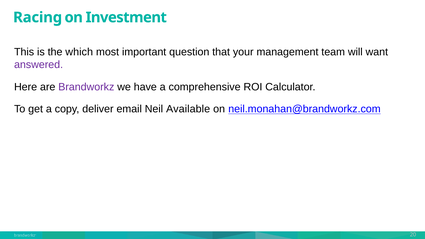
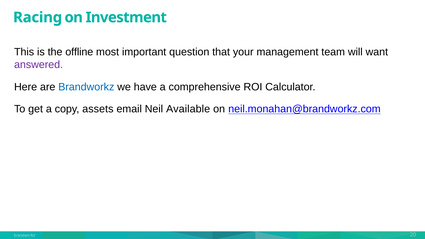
which: which -> offline
Brandworkz colour: purple -> blue
deliver: deliver -> assets
